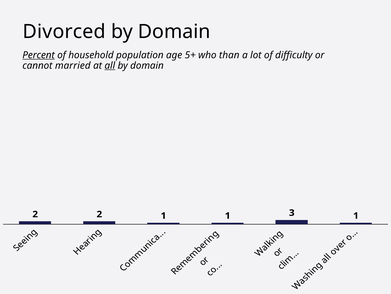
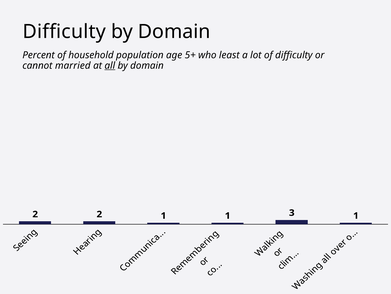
Divorced at (64, 32): Divorced -> Difficulty
Percent underline: present -> none
than: than -> least
